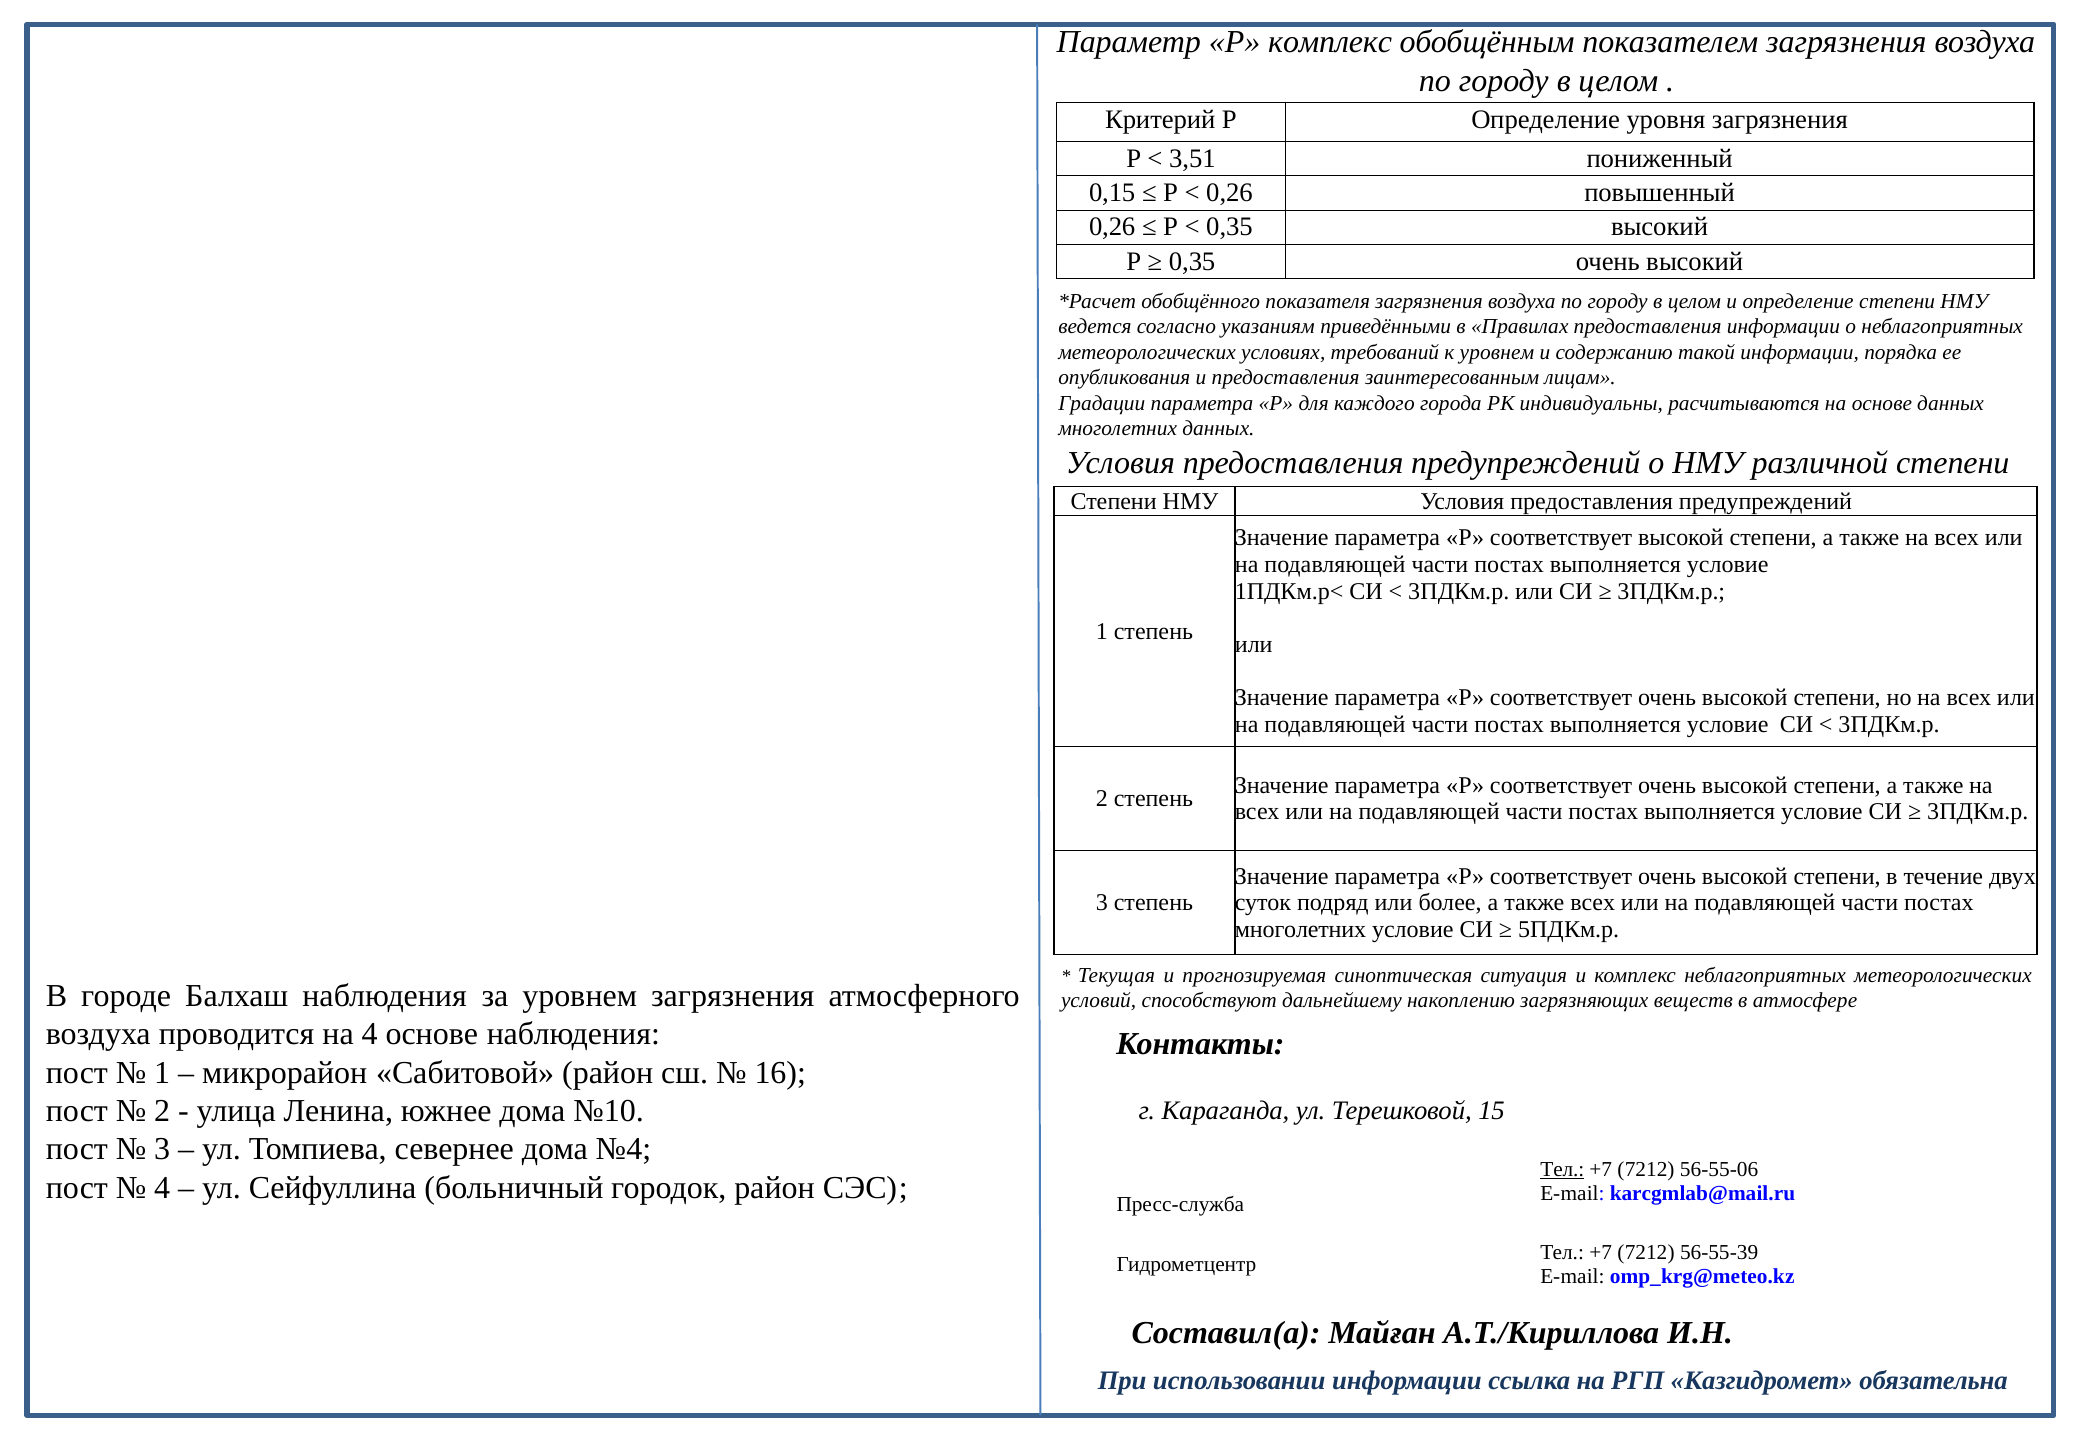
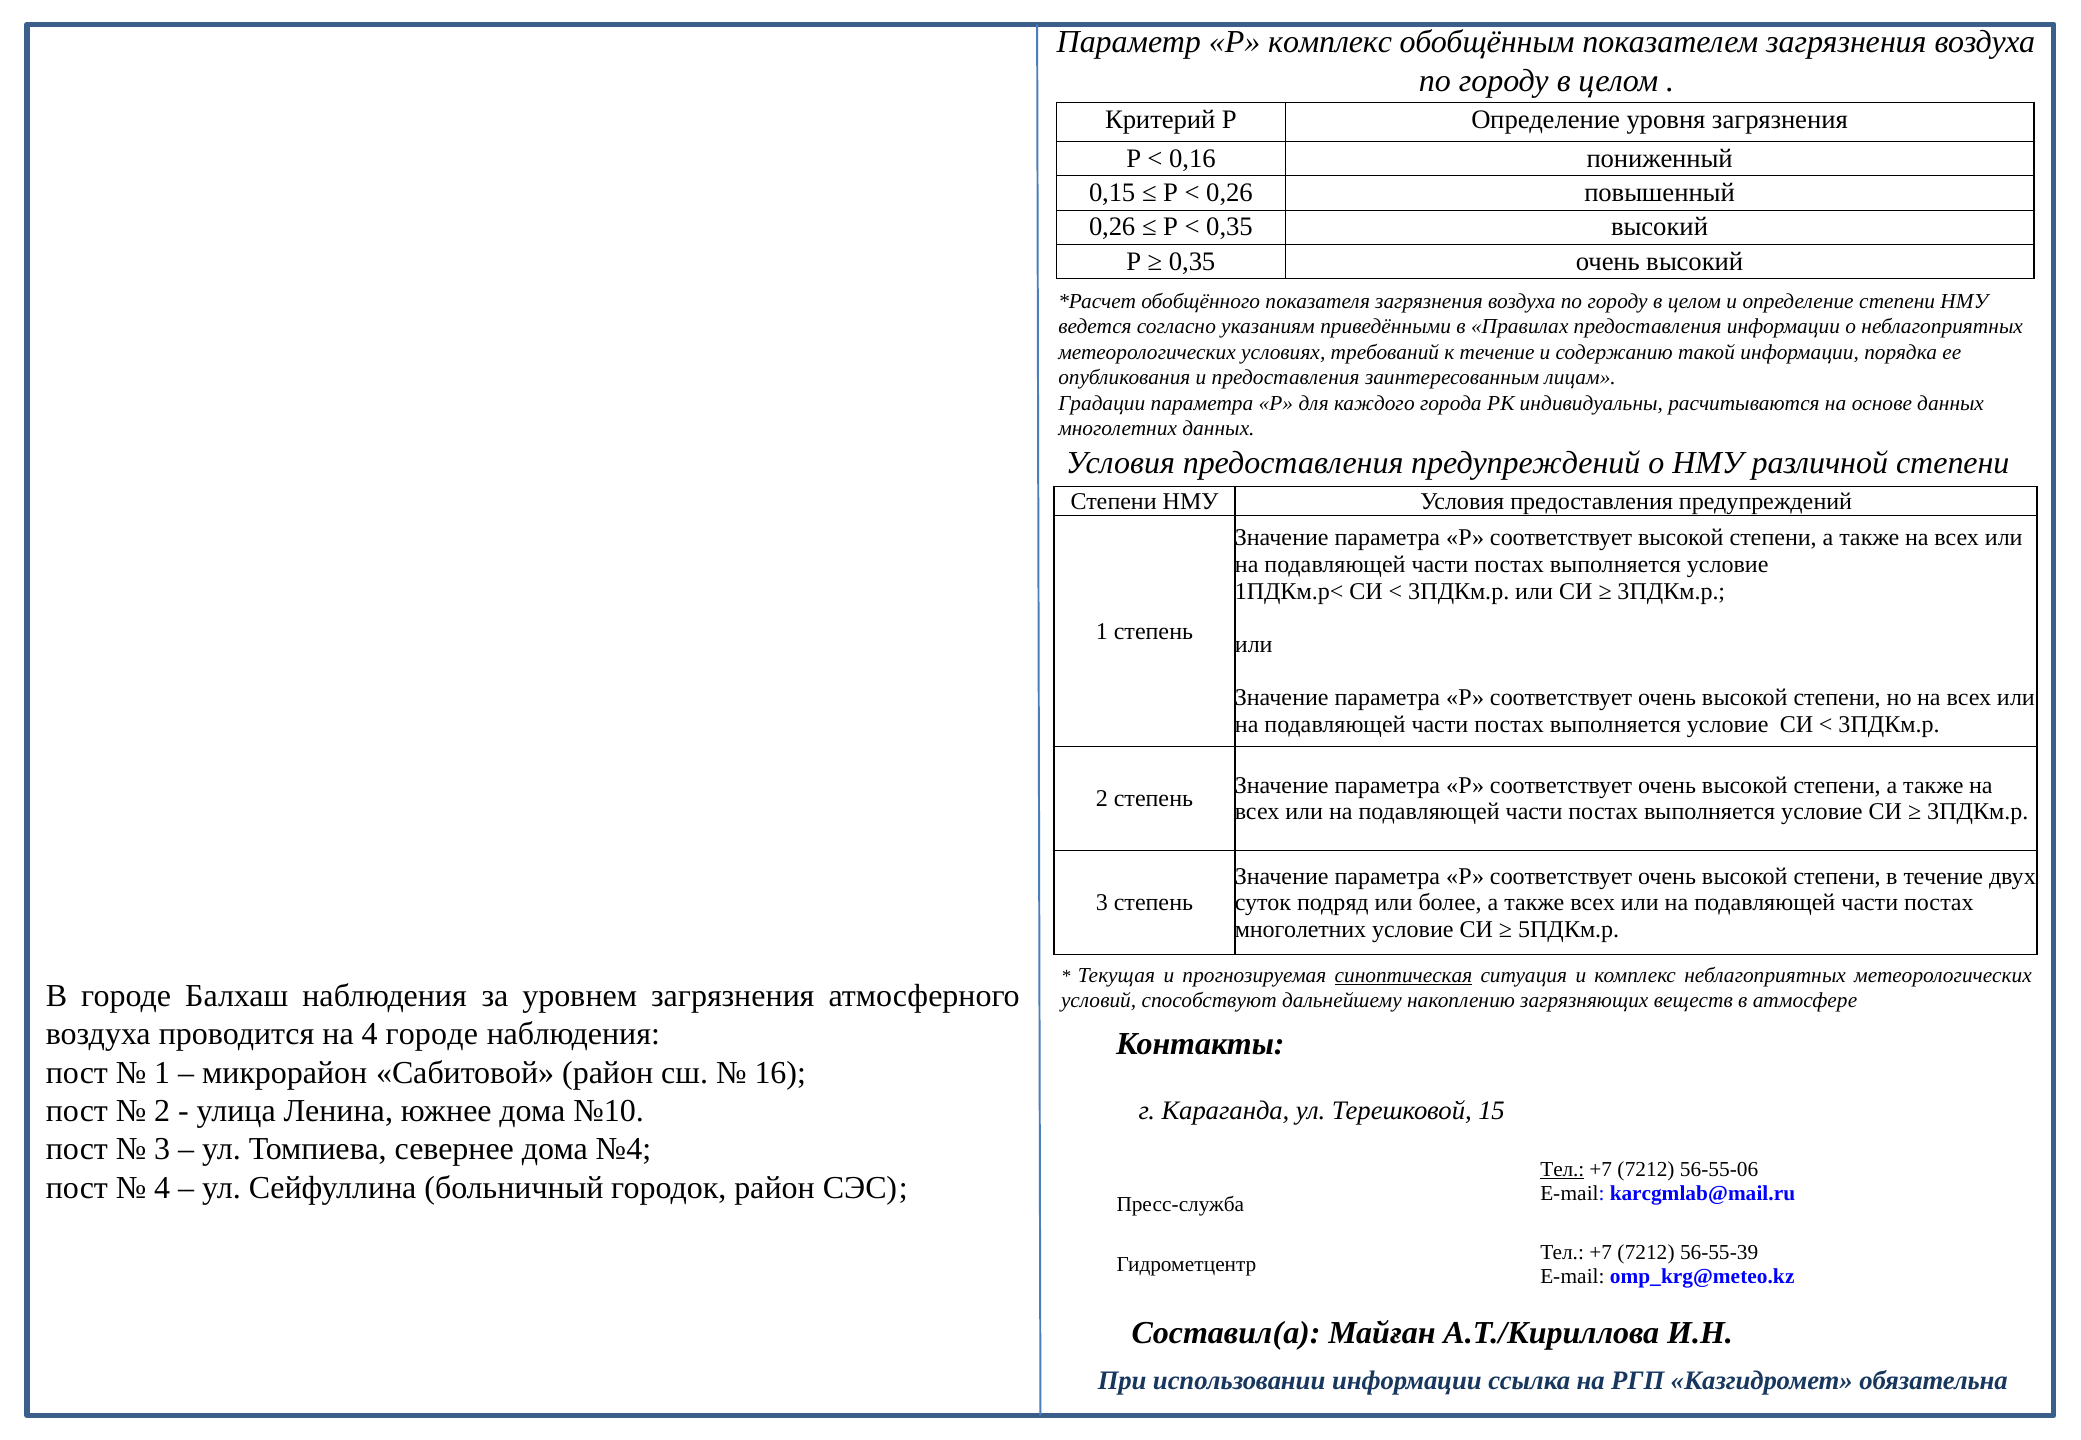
3,51: 3,51 -> 0,16
к уровнем: уровнем -> течение
синоптическая underline: none -> present
4 основе: основе -> городе
